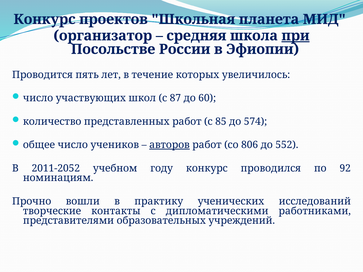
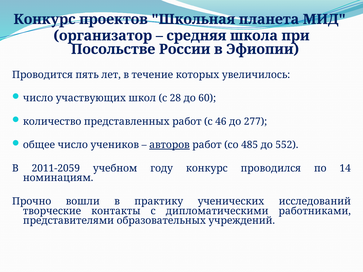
при underline: present -> none
87: 87 -> 28
85: 85 -> 46
574: 574 -> 277
806: 806 -> 485
2011-2052: 2011-2052 -> 2011-2059
92: 92 -> 14
